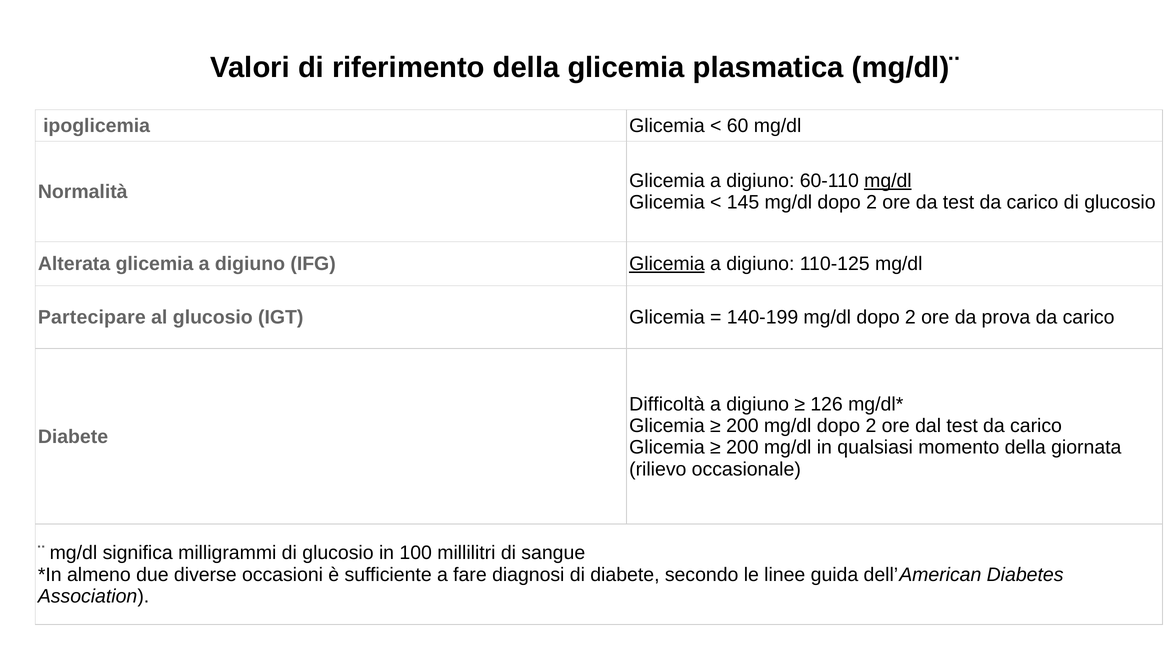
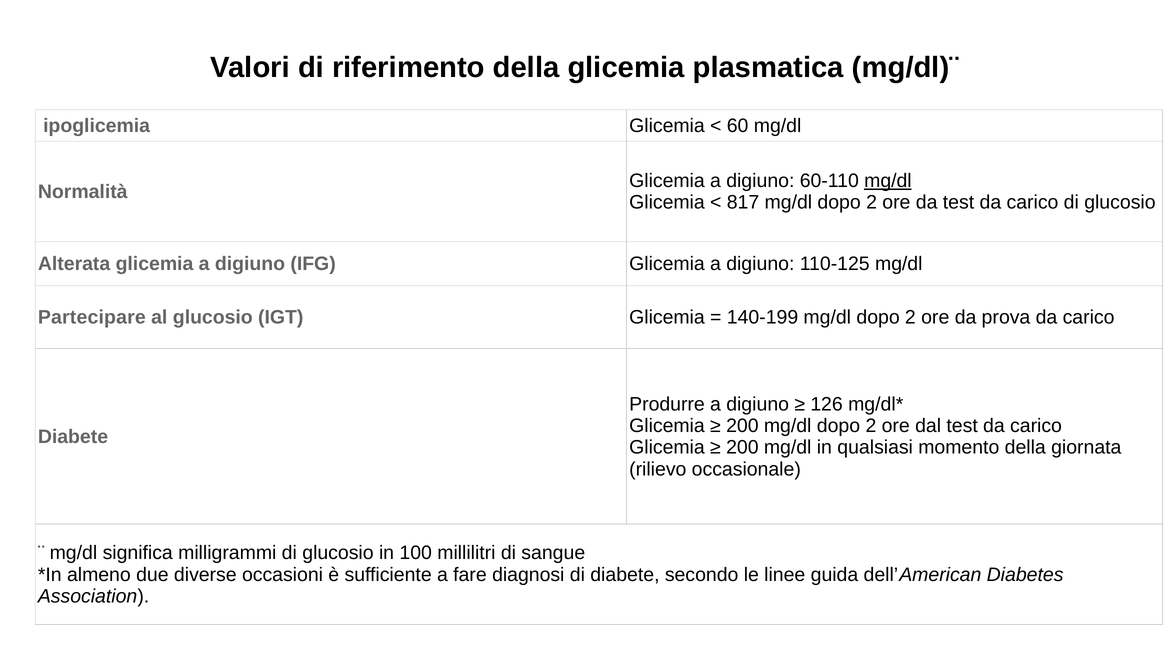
145: 145 -> 817
Glicemia at (667, 264) underline: present -> none
Difficoltà: Difficoltà -> Produrre
